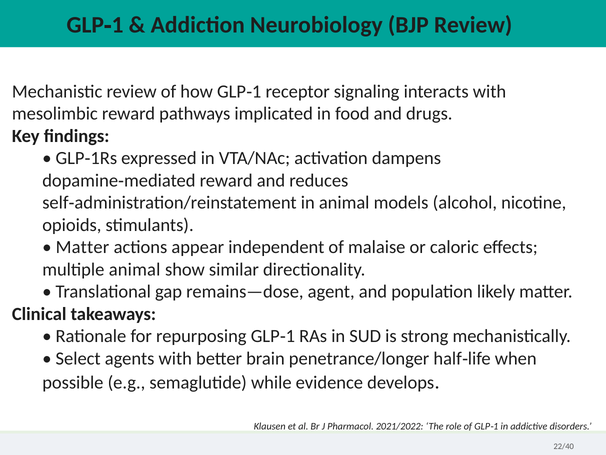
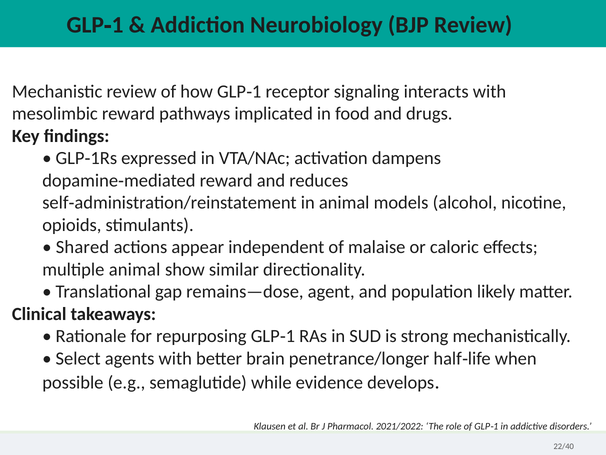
Matter at (82, 247): Matter -> Shared
